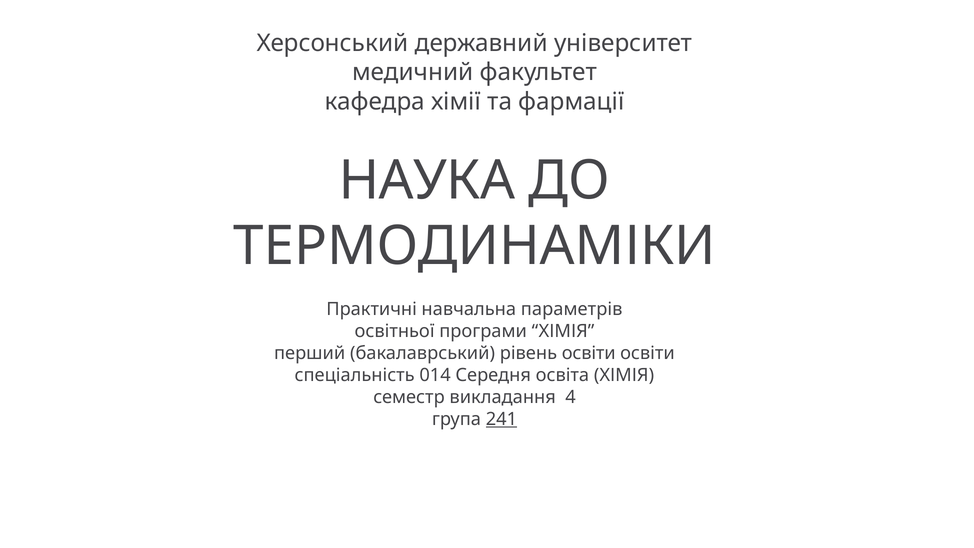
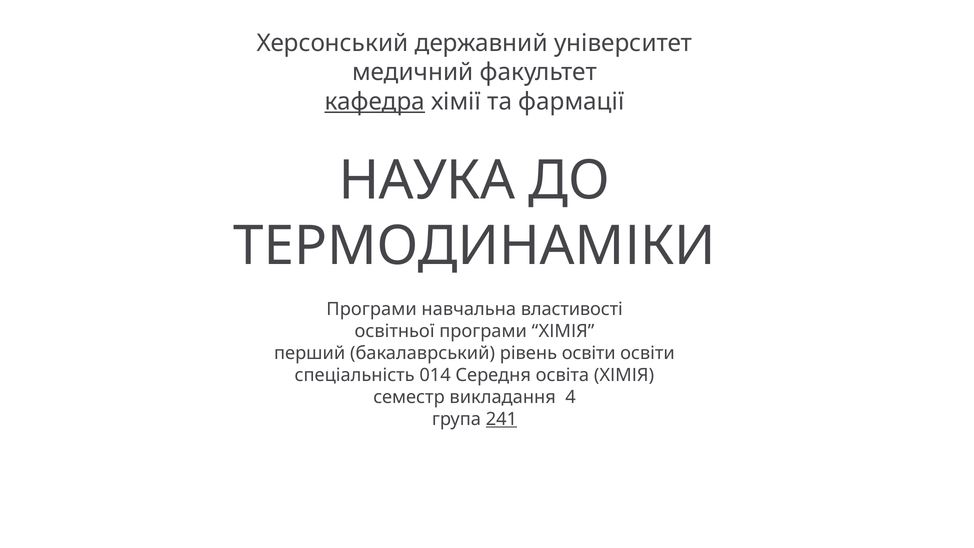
кафедра underline: none -> present
Практичні at (372, 309): Практичні -> Програми
параметрів: параметрів -> властивості
